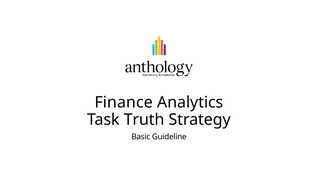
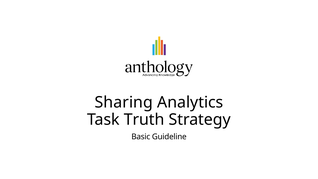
Finance: Finance -> Sharing
